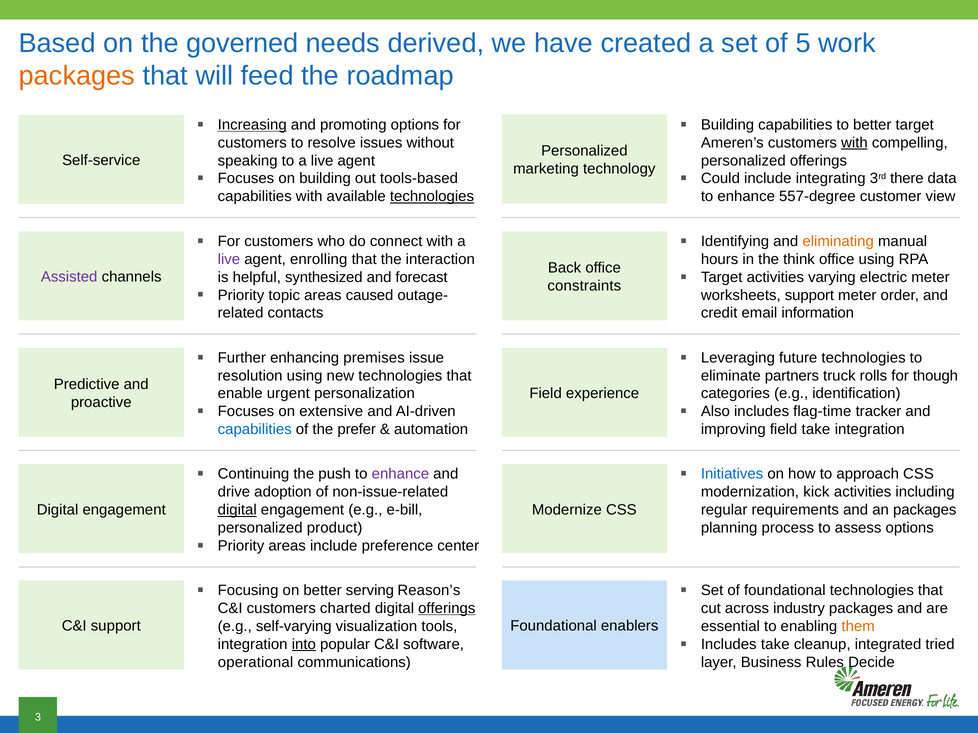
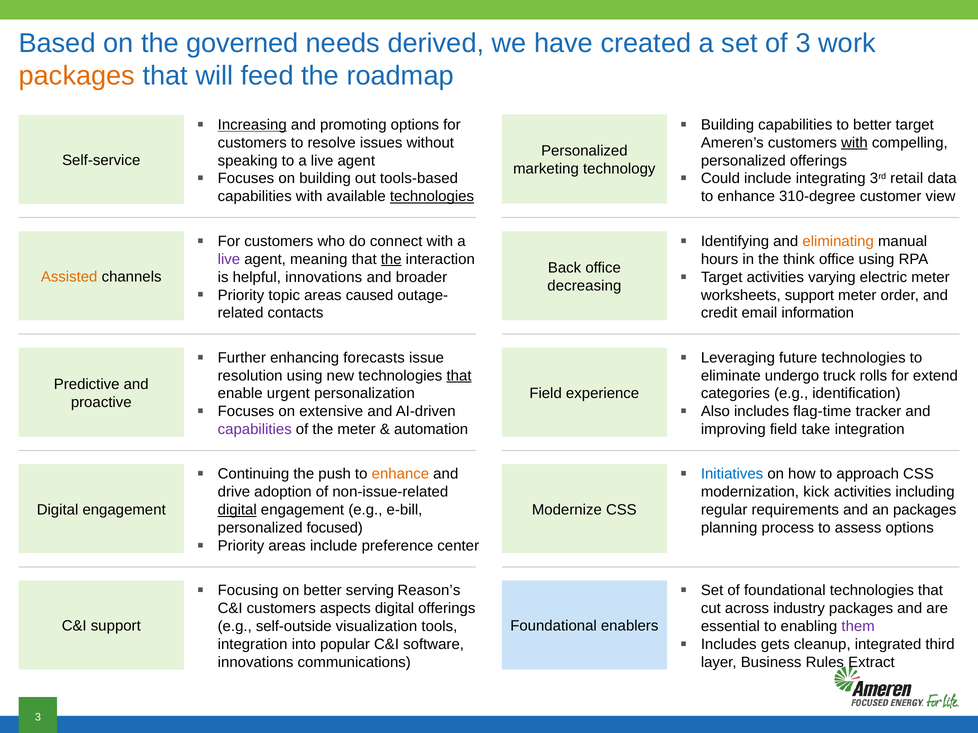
of 5: 5 -> 3
there: there -> retail
557-degree: 557-degree -> 310-degree
enrolling: enrolling -> meaning
the at (391, 259) underline: none -> present
Assisted colour: purple -> orange
helpful synthesized: synthesized -> innovations
forecast: forecast -> broader
constraints: constraints -> decreasing
premises: premises -> forecasts
that at (459, 376) underline: none -> present
partners: partners -> undergo
though: though -> extend
capabilities at (255, 430) colour: blue -> purple
the prefer: prefer -> meter
enhance at (400, 474) colour: purple -> orange
product: product -> focused
charted: charted -> aspects
offerings at (447, 609) underline: present -> none
self-varying: self-varying -> self-outside
them colour: orange -> purple
Includes take: take -> gets
tried: tried -> third
into underline: present -> none
operational at (256, 663): operational -> innovations
Decide: Decide -> Extract
